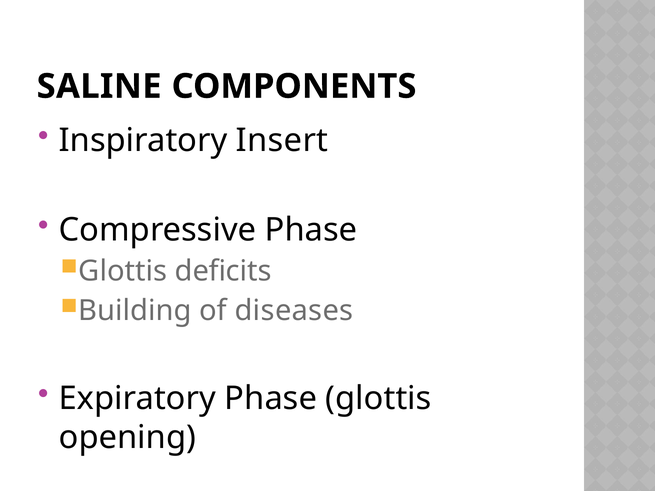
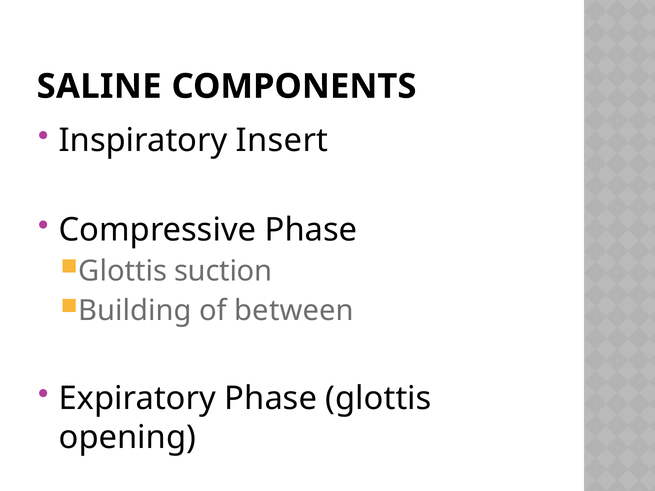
deficits: deficits -> suction
diseases: diseases -> between
